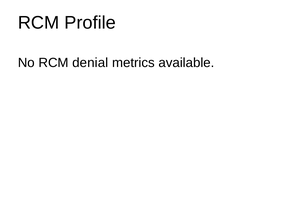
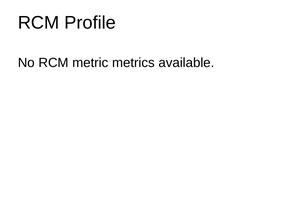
denial: denial -> metric
